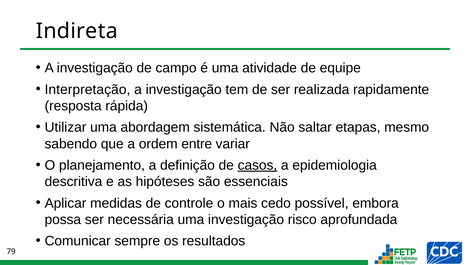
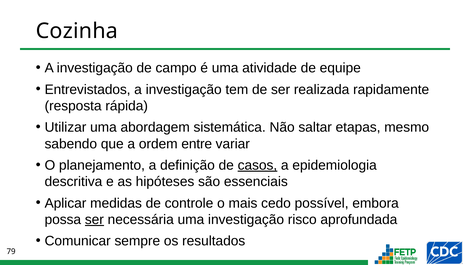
Indireta: Indireta -> Cozinha
Interpretação: Interpretação -> Entrevistados
ser at (94, 219) underline: none -> present
